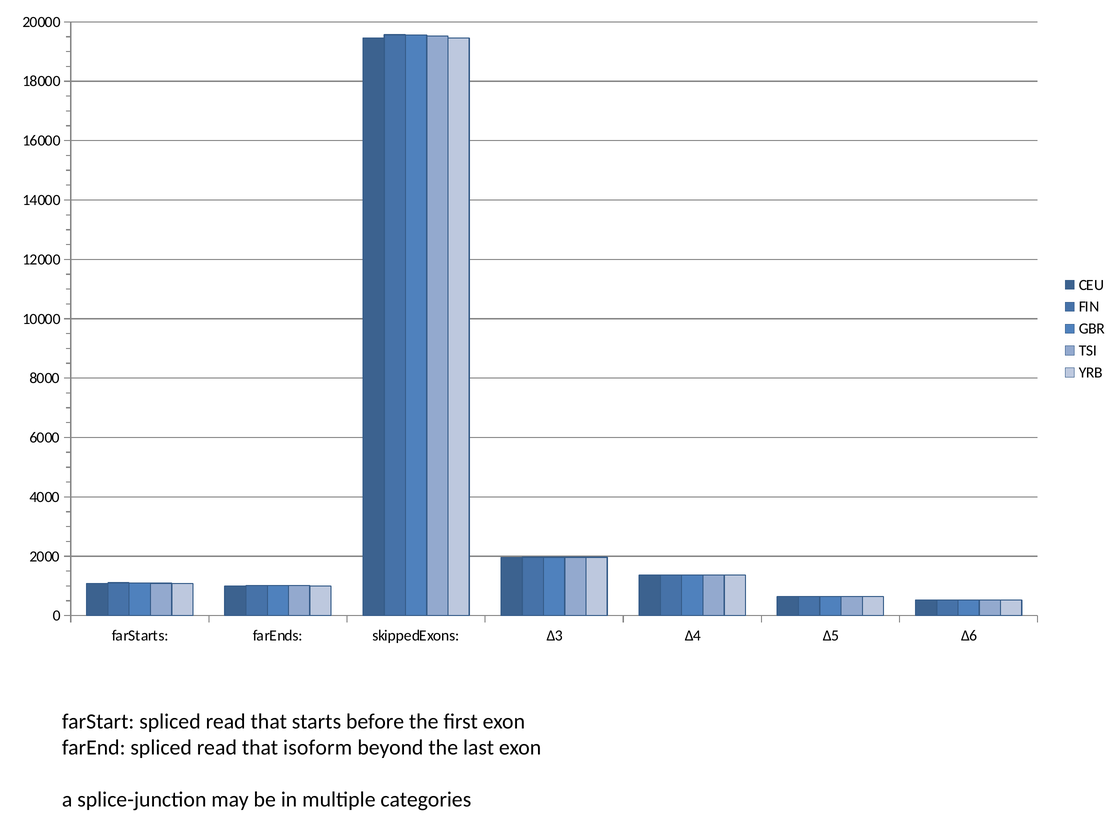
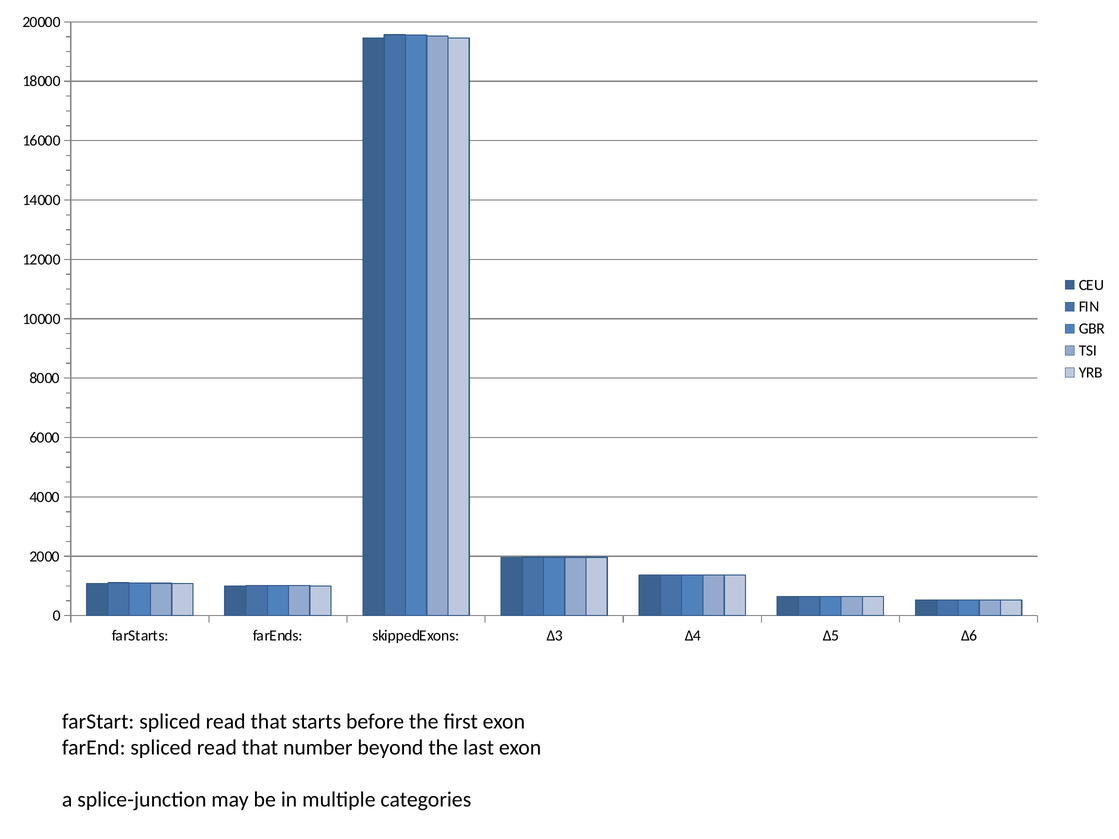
isoform: isoform -> number
